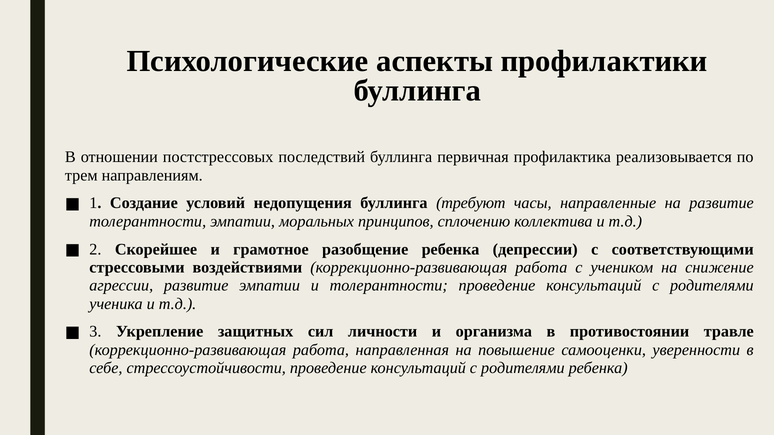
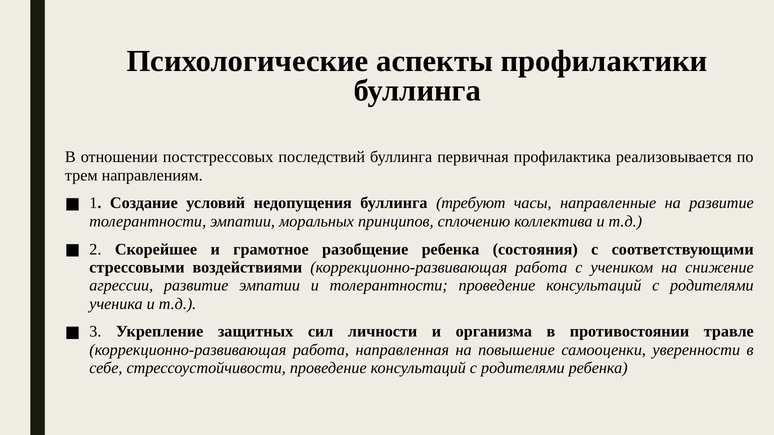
депрессии: депрессии -> состояния
